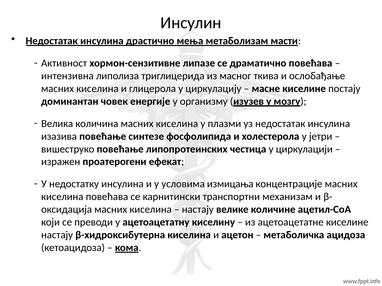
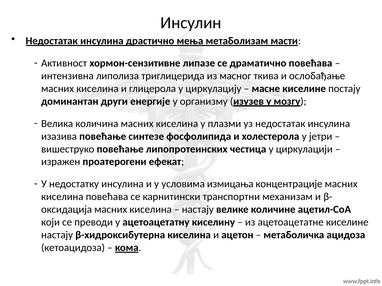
човек: човек -> други
